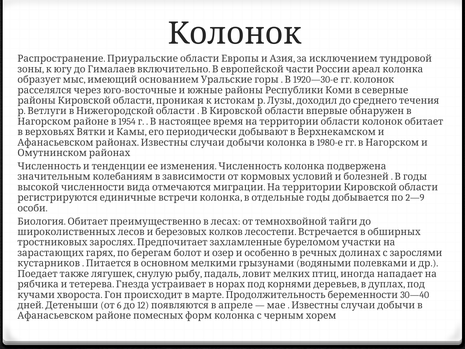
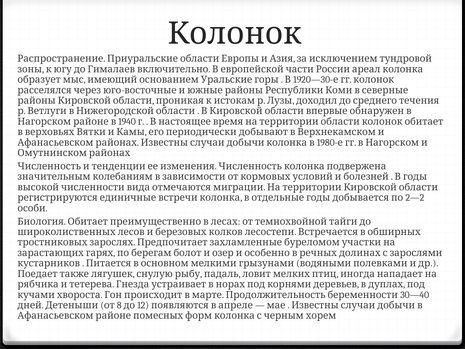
1954: 1954 -> 1940
2—9: 2—9 -> 2—2
6: 6 -> 8
